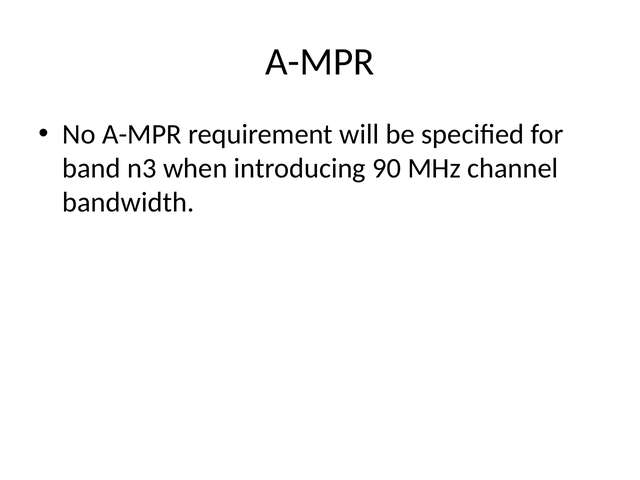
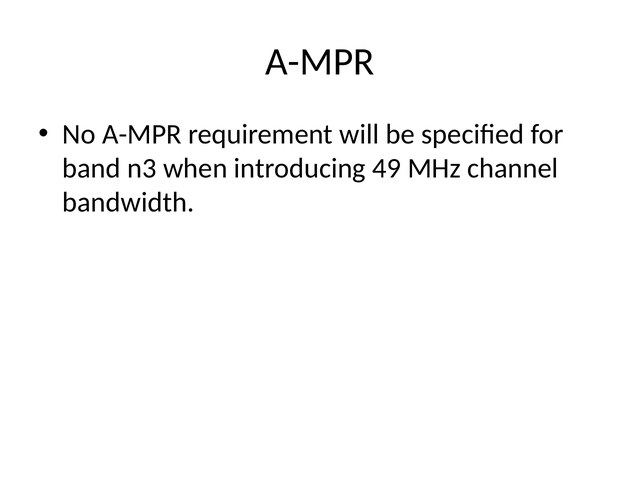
90: 90 -> 49
